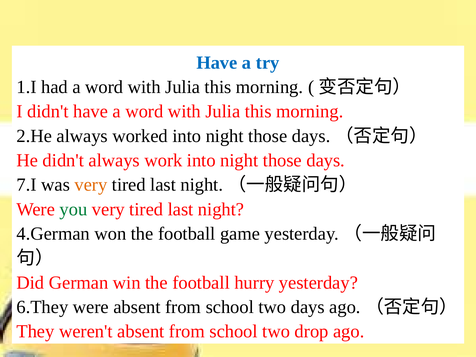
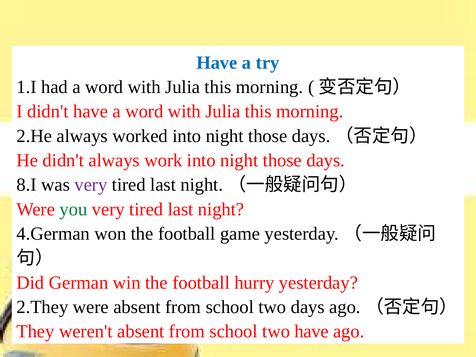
7.I: 7.I -> 8.I
very at (91, 185) colour: orange -> purple
6.They: 6.They -> 2.They
two drop: drop -> have
